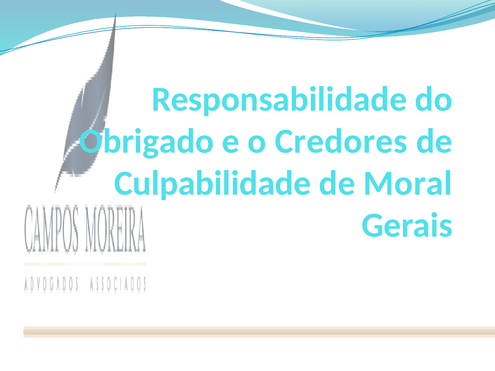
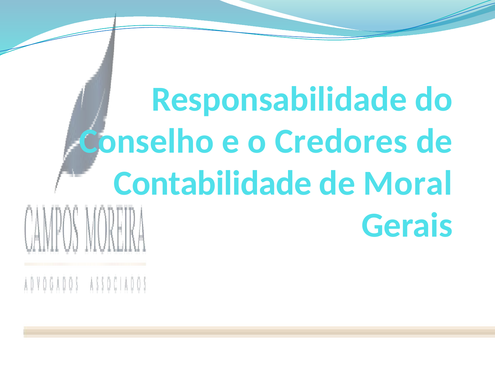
Obrigado: Obrigado -> Conselho
Culpabilidade: Culpabilidade -> Contabilidade
